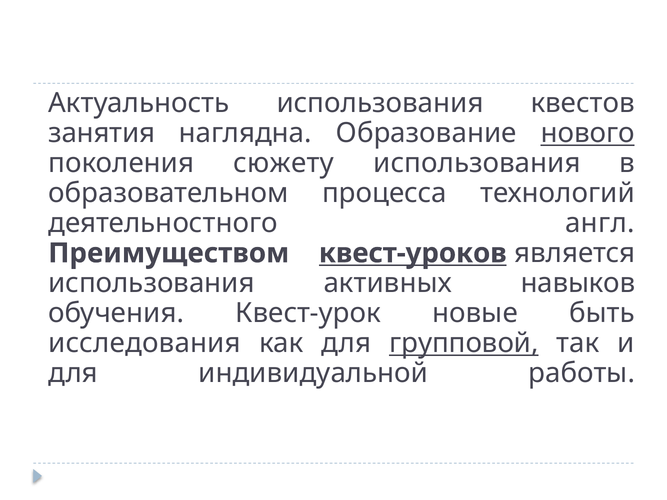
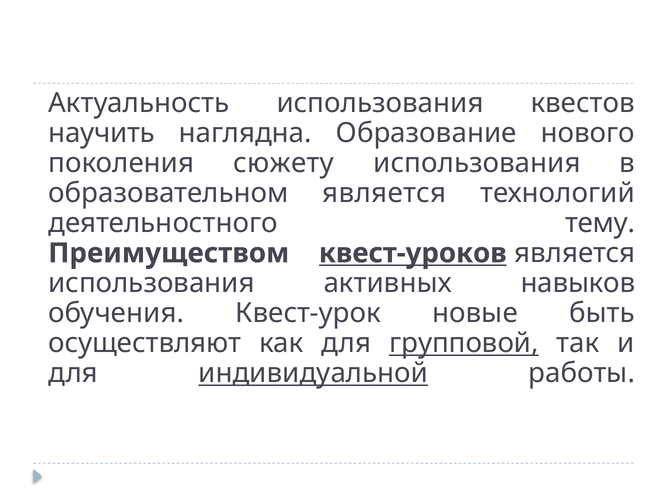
занятия: занятия -> научить
нового underline: present -> none
образовательном процесса: процесса -> является
англ: англ -> тему
исследования: исследования -> осуществляют
индивидуальной underline: none -> present
